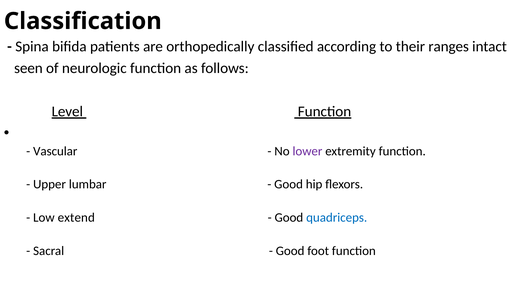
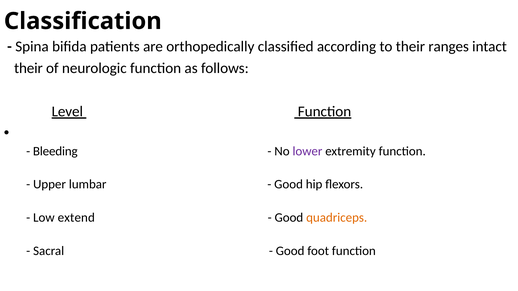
seen at (28, 68): seen -> their
Vascular: Vascular -> Bleeding
quadriceps colour: blue -> orange
